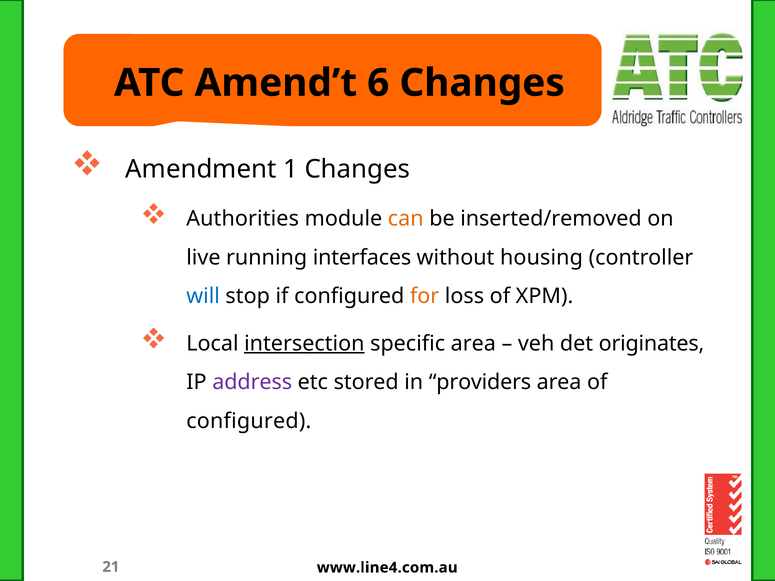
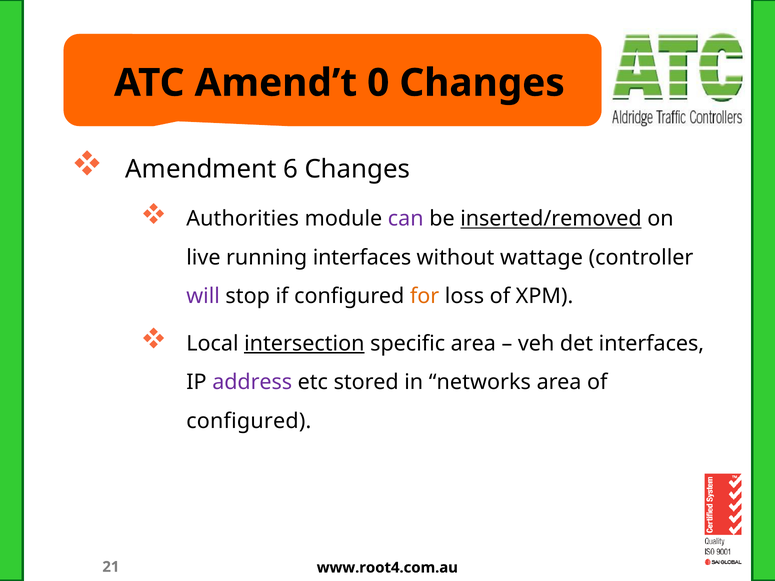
6: 6 -> 0
1: 1 -> 6
can colour: orange -> purple
inserted/removed underline: none -> present
housing: housing -> wattage
will colour: blue -> purple
det originates: originates -> interfaces
providers: providers -> networks
www.line4.com.au: www.line4.com.au -> www.root4.com.au
